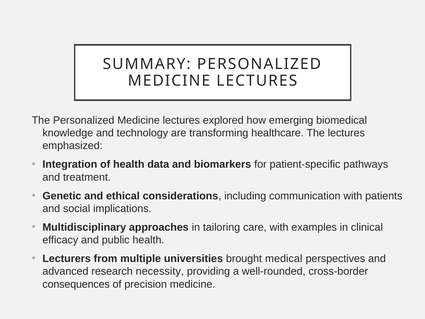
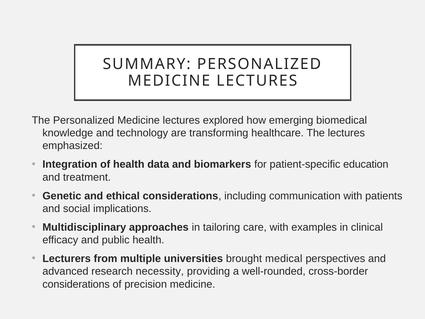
pathways: pathways -> education
consequences at (76, 284): consequences -> considerations
